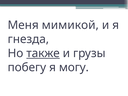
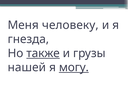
мимикой: мимикой -> человеку
побегу: побегу -> нашей
могу underline: none -> present
